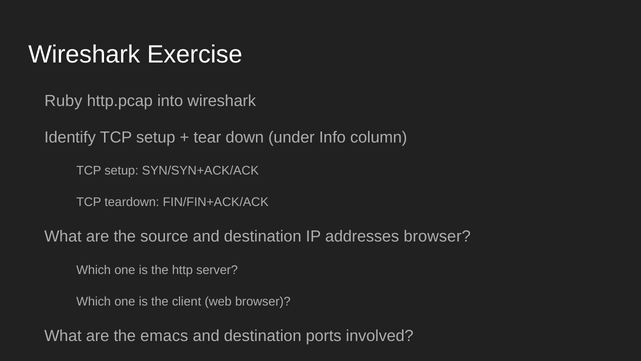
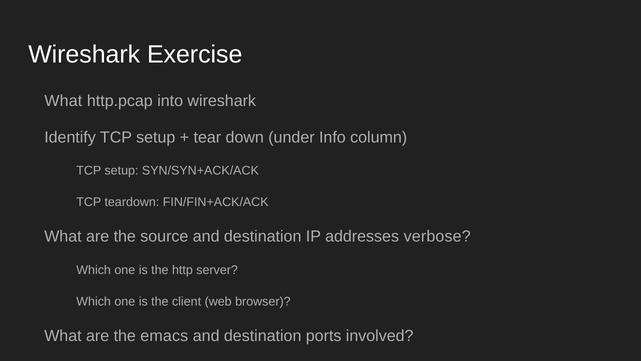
Ruby at (63, 101): Ruby -> What
addresses browser: browser -> verbose
